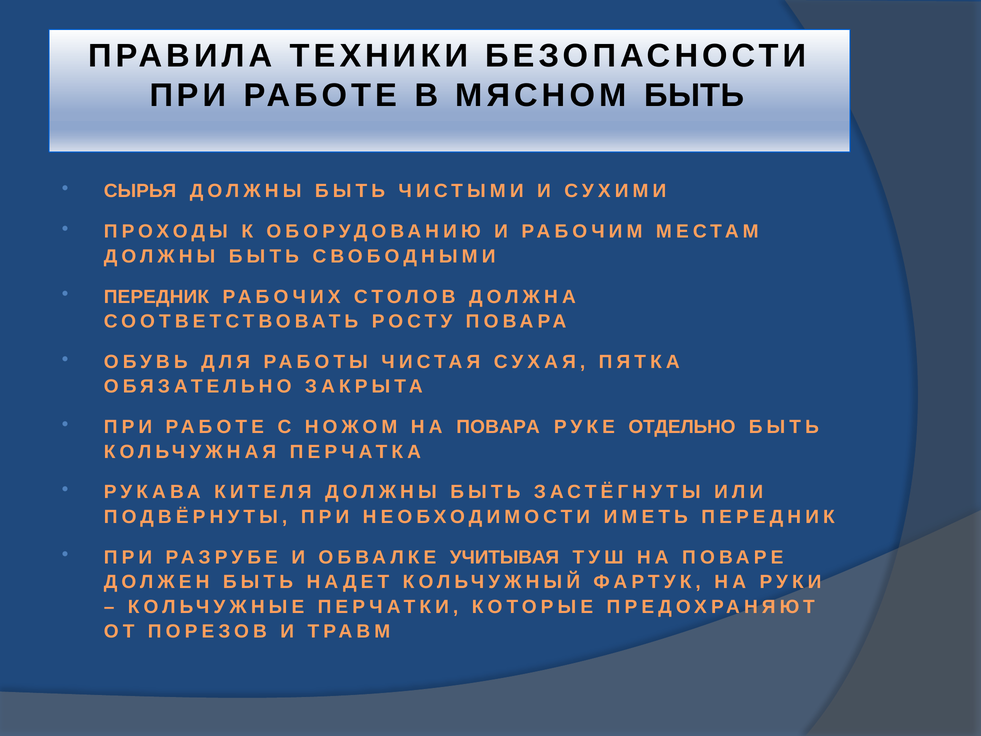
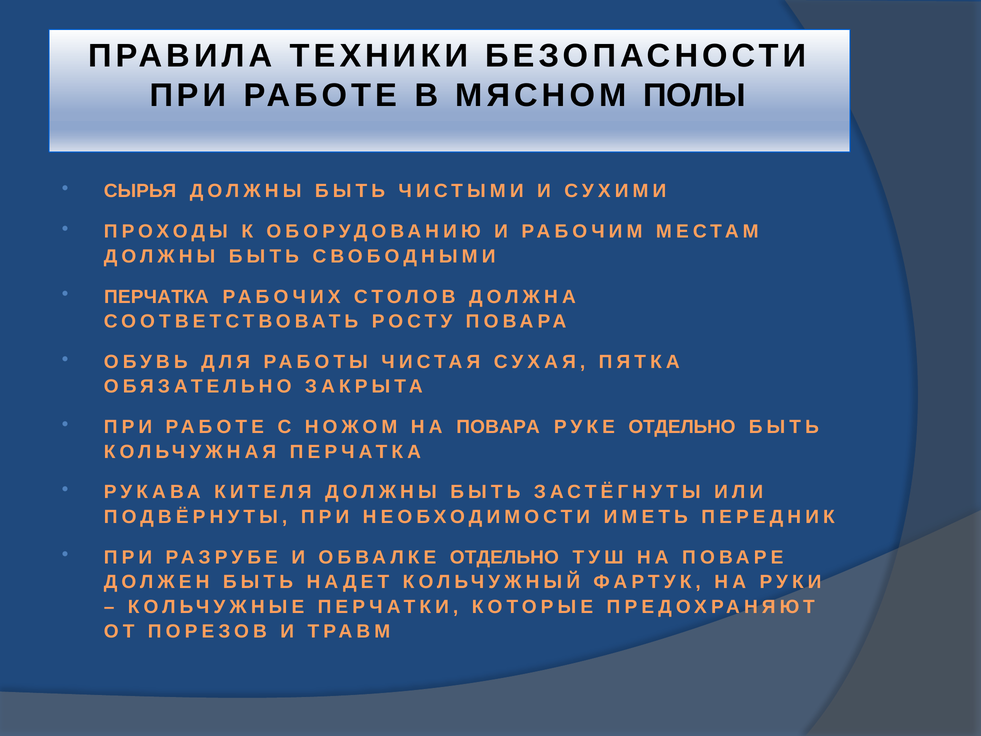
МЯСНОМ БЫТЬ: БЫТЬ -> ПОЛЫ
ПЕРЕДНИК at (156, 297): ПЕРЕДНИК -> ПЕРЧАТКА
ОБВАЛКЕ УЧИТЫВАЯ: УЧИТЫВАЯ -> ОТДЕЛЬНО
